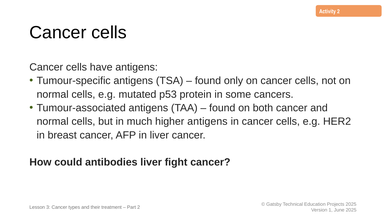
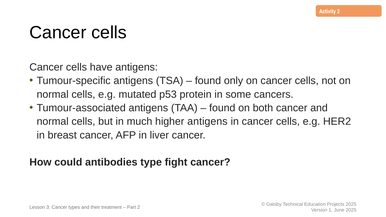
antibodies liver: liver -> type
